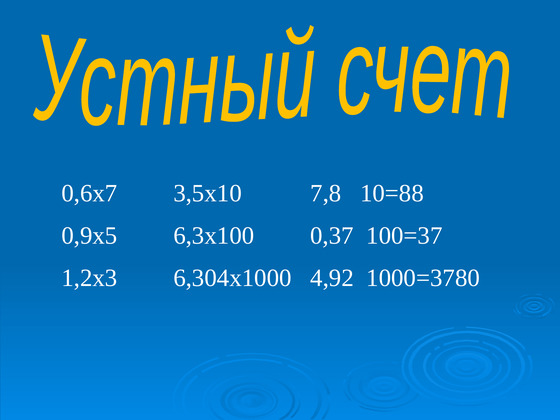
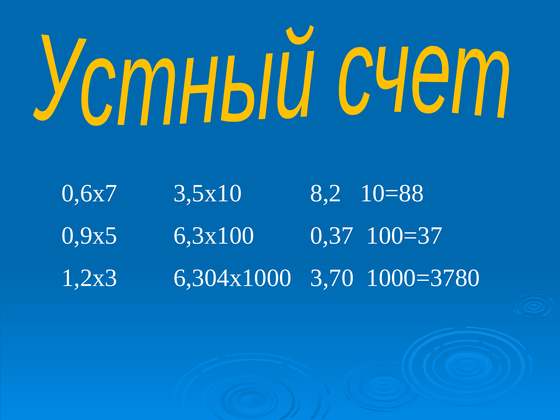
7,8: 7,8 -> 8,2
4,92: 4,92 -> 3,70
